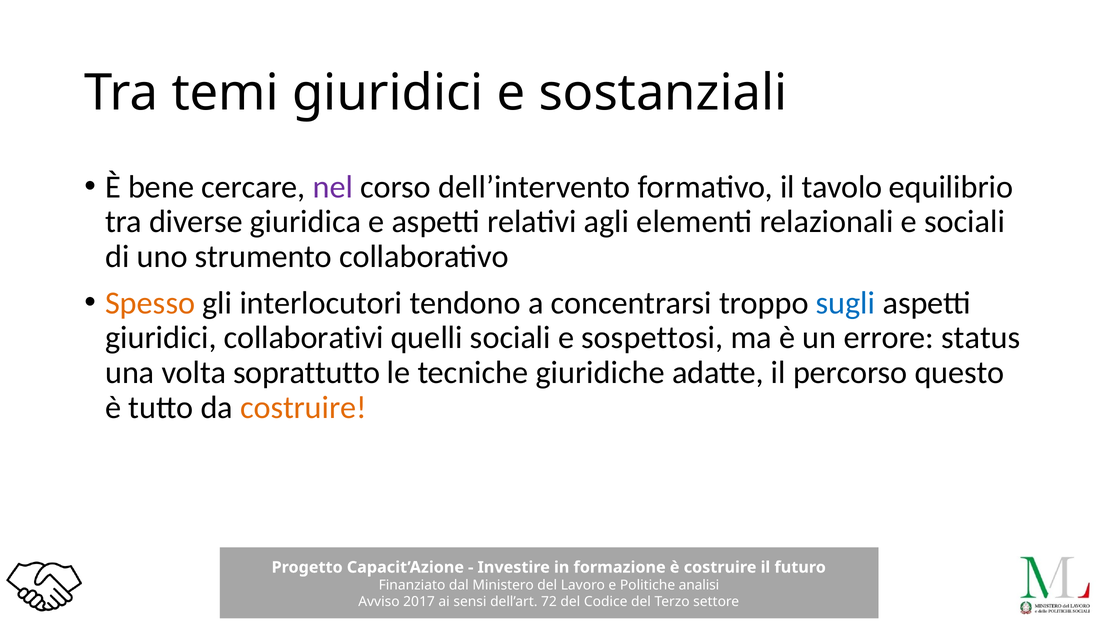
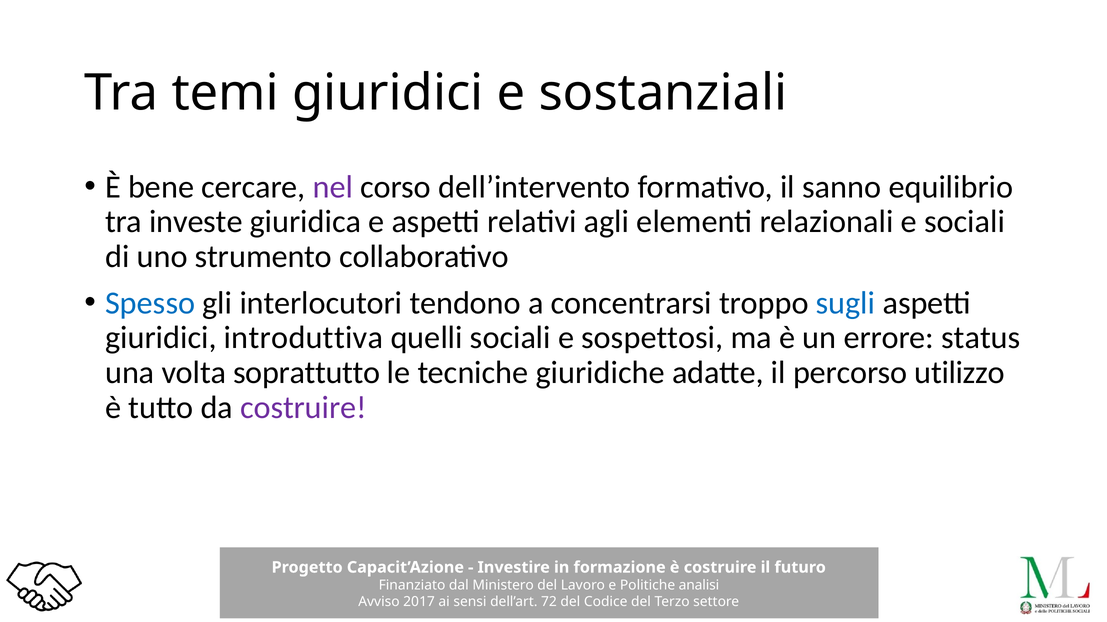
tavolo: tavolo -> sanno
diverse: diverse -> investe
Spesso colour: orange -> blue
collaborativi: collaborativi -> introduttiva
questo: questo -> utilizzo
costruire at (303, 408) colour: orange -> purple
